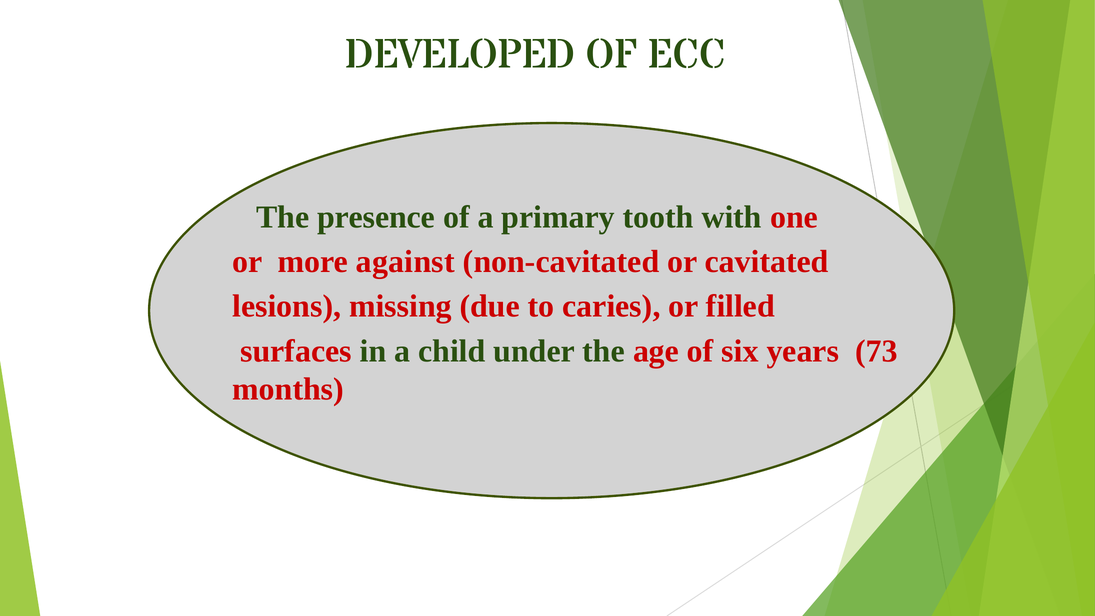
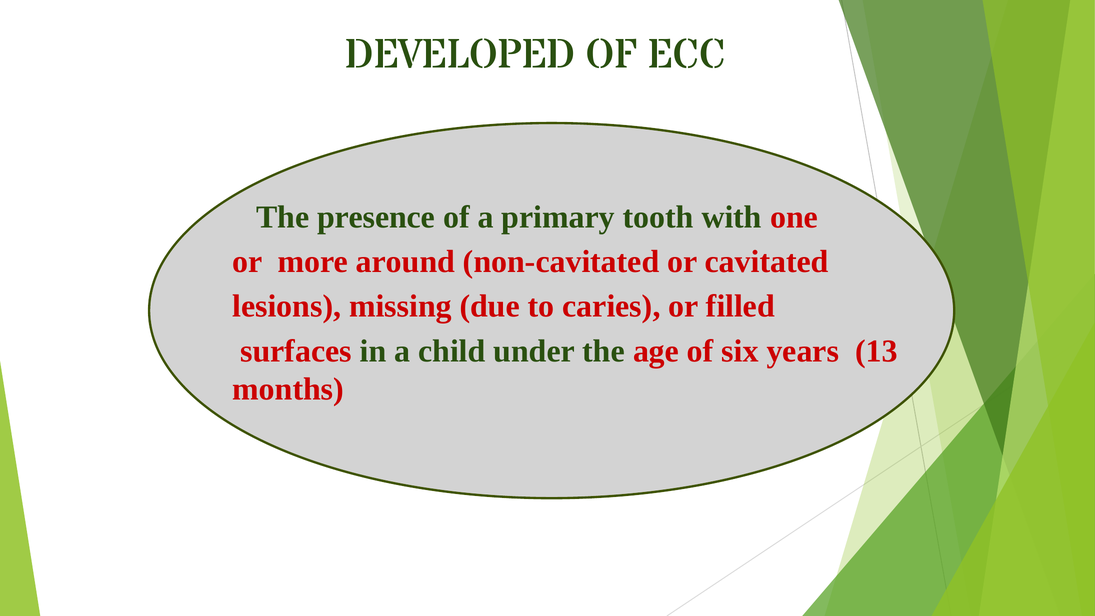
against: against -> around
73: 73 -> 13
